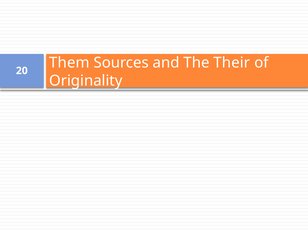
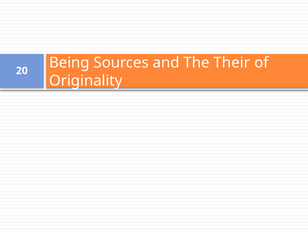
Them: Them -> Being
